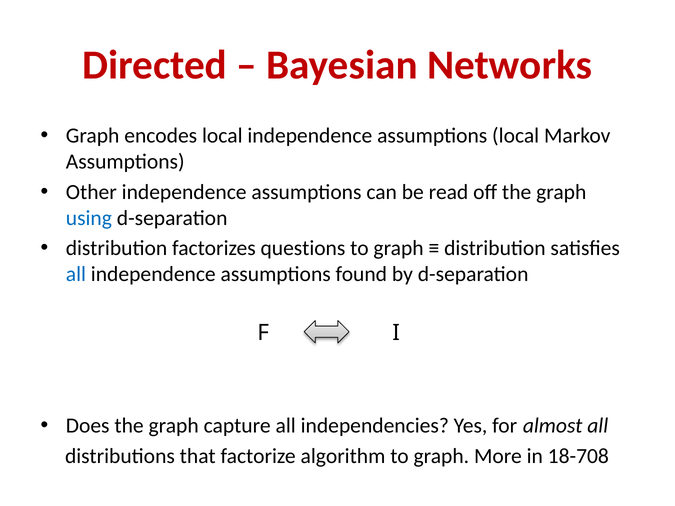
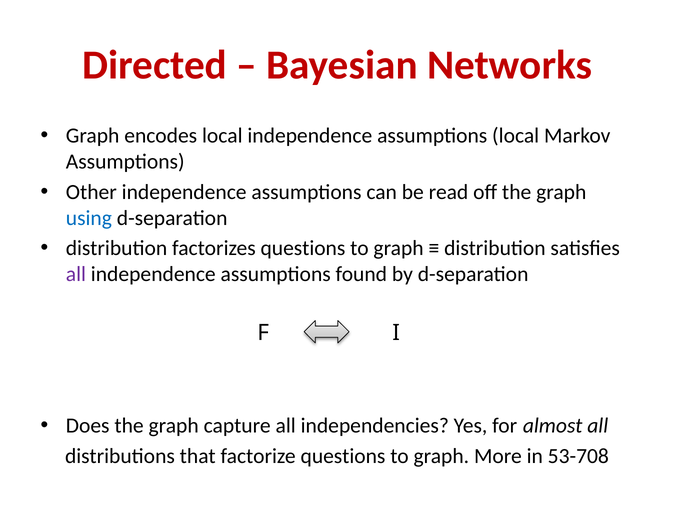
all at (76, 274) colour: blue -> purple
factorize algorithm: algorithm -> questions
18-708: 18-708 -> 53-708
